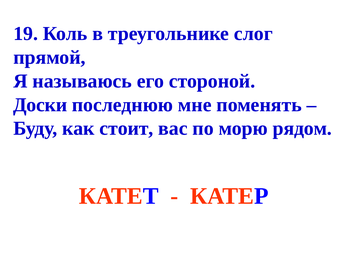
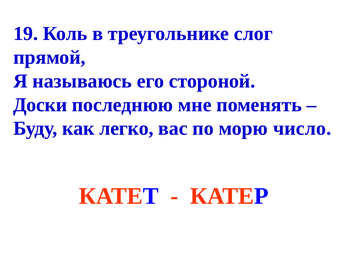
стоит: стоит -> легко
рядом: рядом -> число
